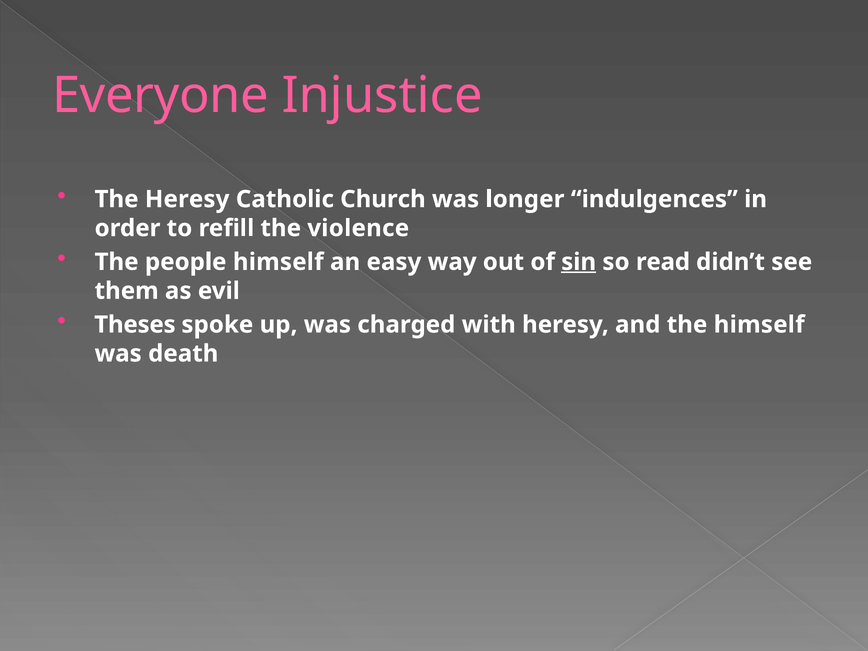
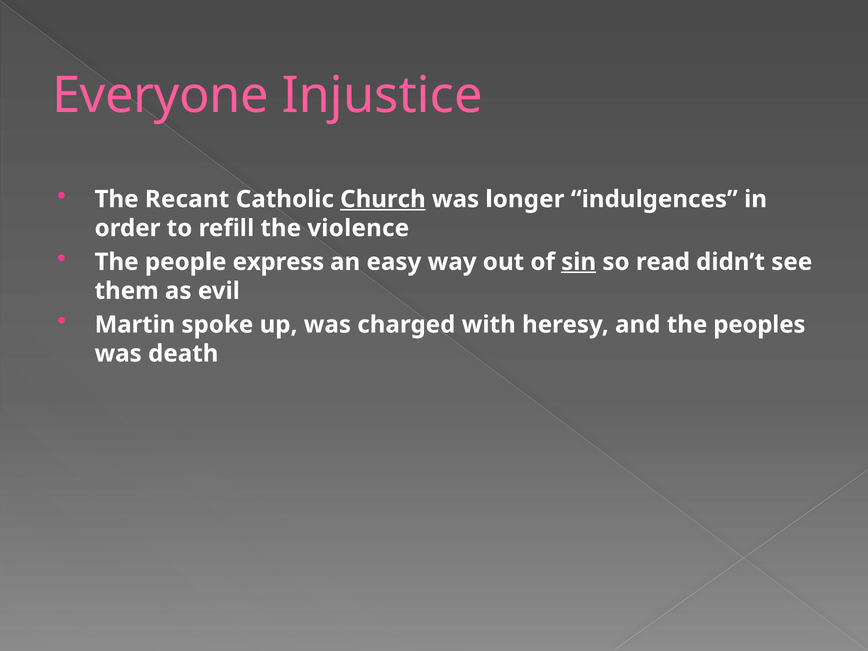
The Heresy: Heresy -> Recant
Church underline: none -> present
people himself: himself -> express
Theses: Theses -> Martin
the himself: himself -> peoples
